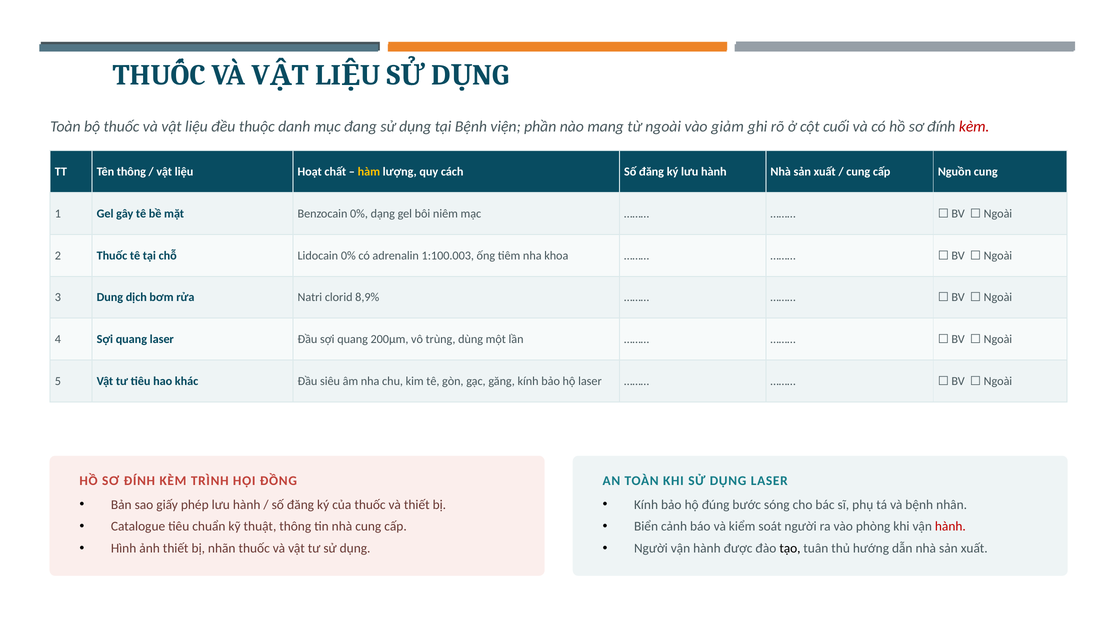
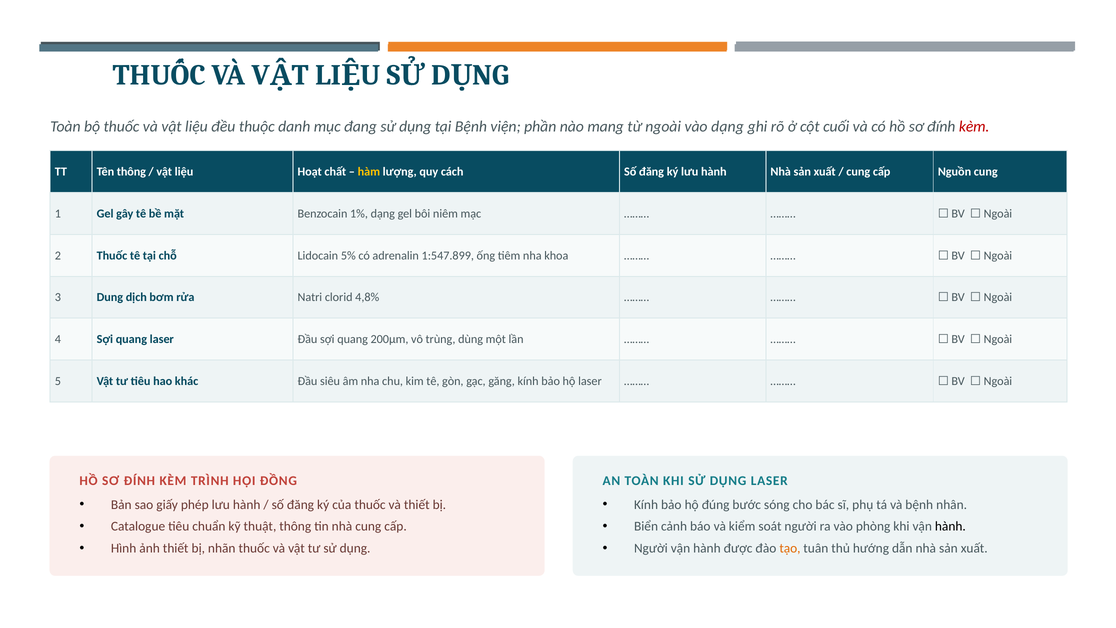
vào giảm: giảm -> dạng
Benzocain 0%: 0% -> 1%
Lidocain 0%: 0% -> 5%
1:100.003: 1:100.003 -> 1:547.899
8,9%: 8,9% -> 4,8%
hành at (950, 526) colour: red -> black
tạo colour: black -> orange
